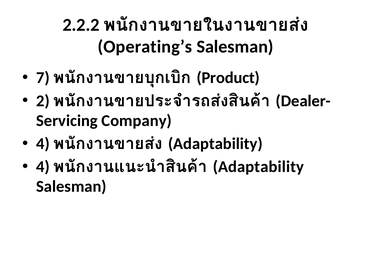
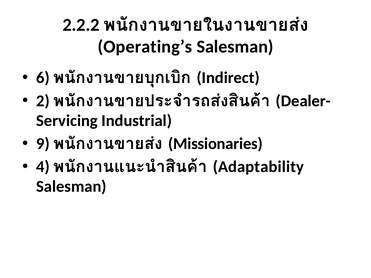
7: 7 -> 6
Product: Product -> Indirect
Company: Company -> Industrial
4 at (43, 144): 4 -> 9
Adaptability at (215, 144): Adaptability -> Missionaries
